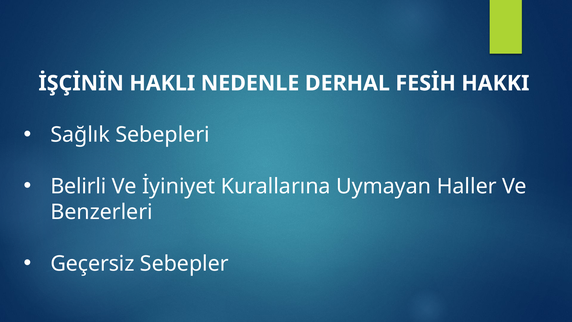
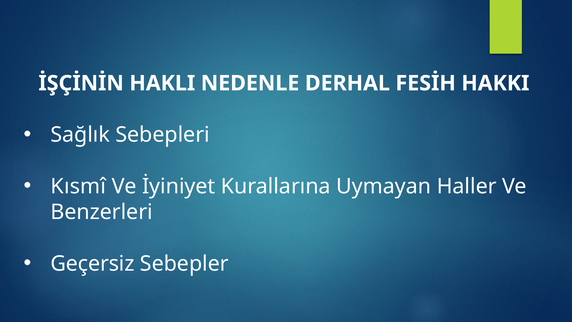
Belirli: Belirli -> Kısmî
